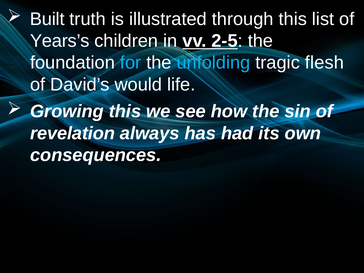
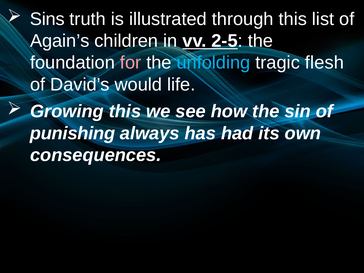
Built: Built -> Sins
Years’s: Years’s -> Again’s
for colour: light blue -> pink
revelation: revelation -> punishing
